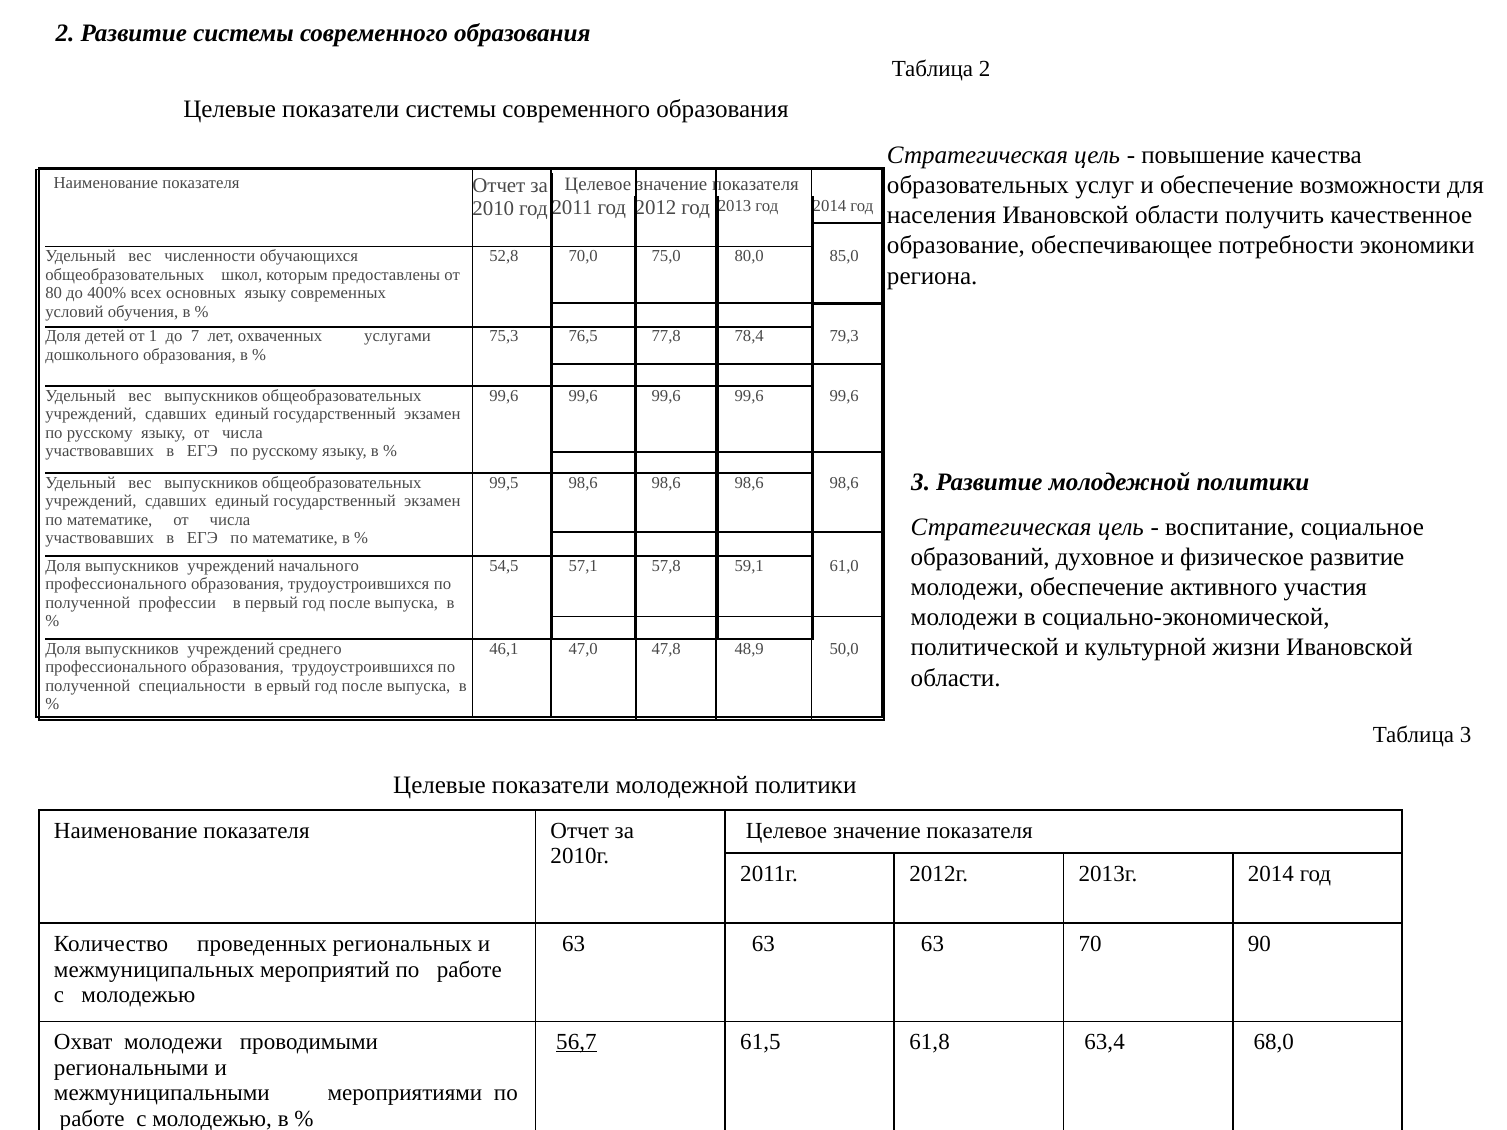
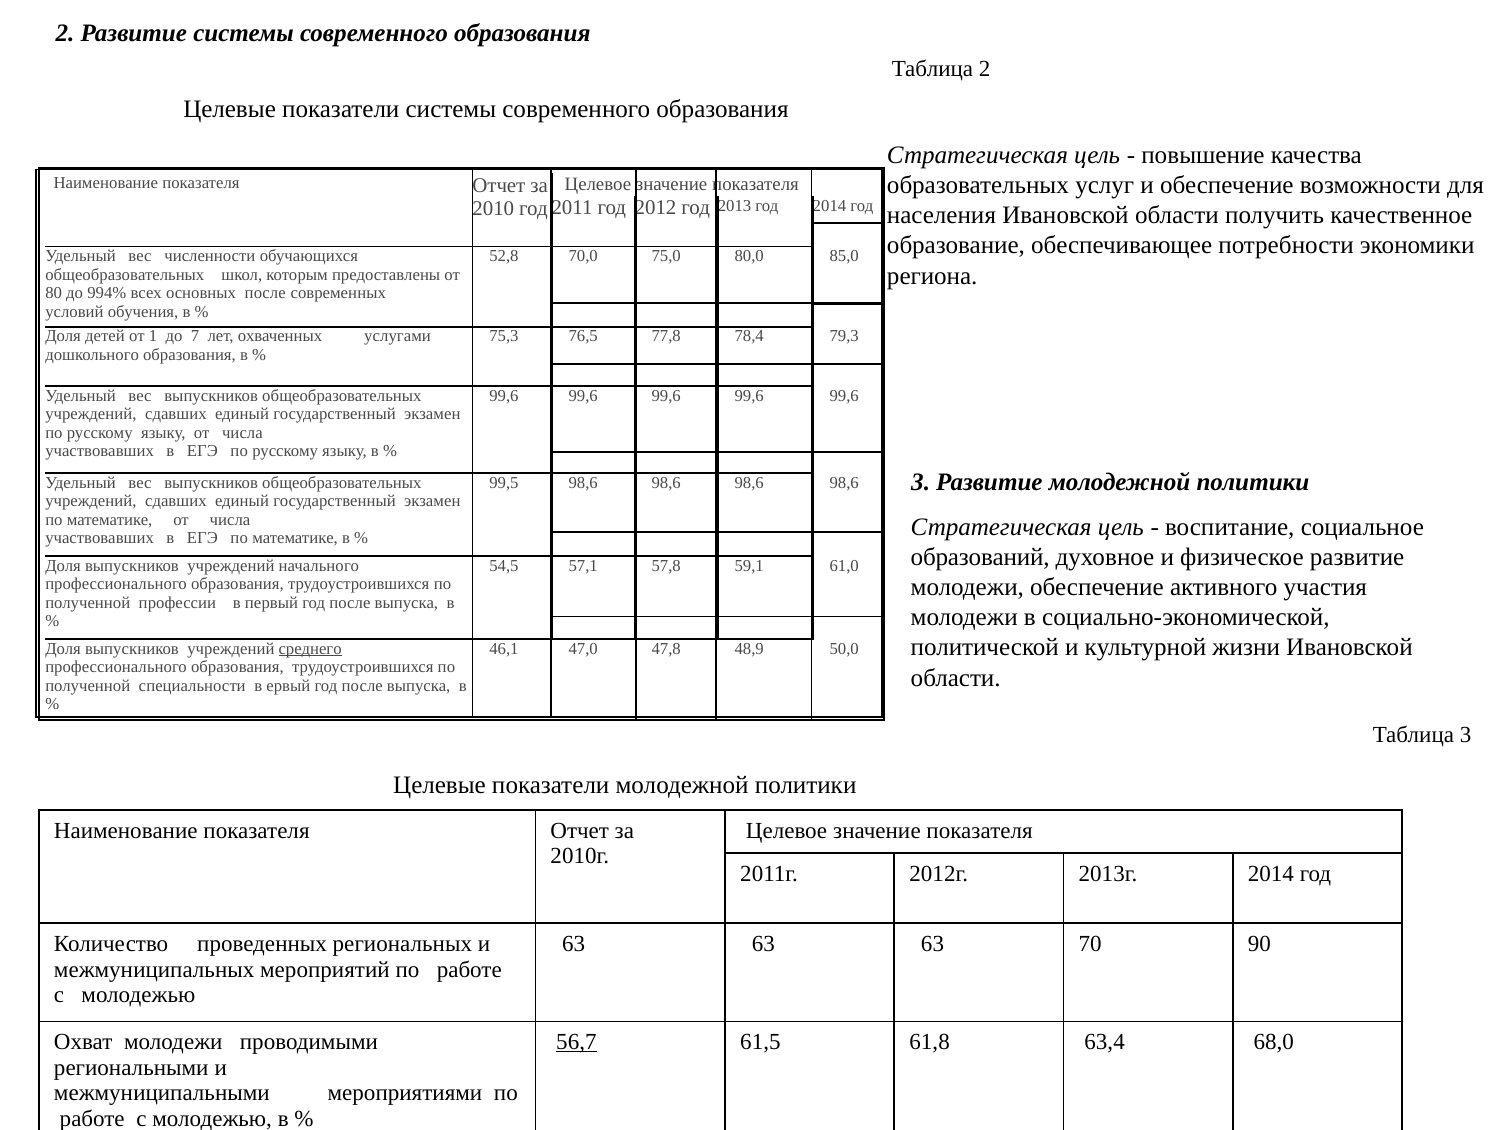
400%: 400% -> 994%
основных языку: языку -> после
среднего underline: none -> present
